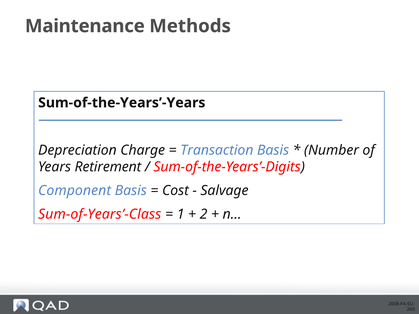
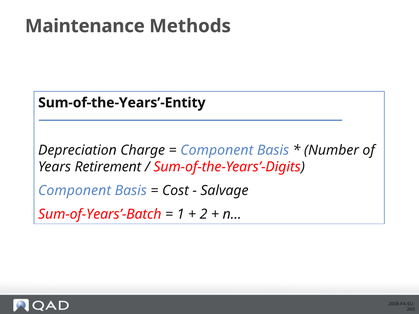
Sum-of-the-Years’-Years: Sum-of-the-Years’-Years -> Sum-of-the-Years’-Entity
Transaction at (217, 150): Transaction -> Component
Sum-of-Years’-Class: Sum-of-Years’-Class -> Sum-of-Years’-Batch
